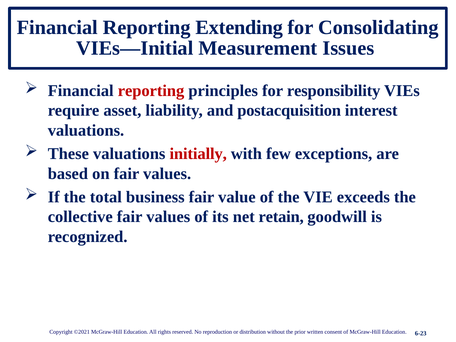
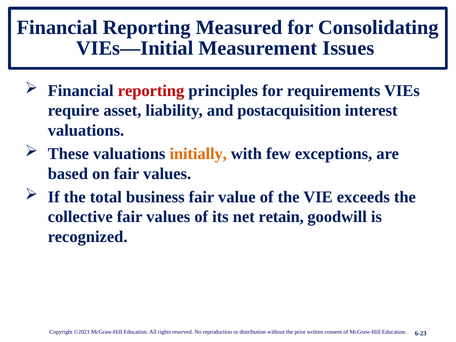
Extending: Extending -> Measured
responsibility: responsibility -> requirements
initially colour: red -> orange
